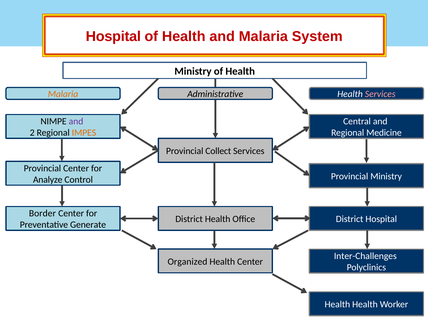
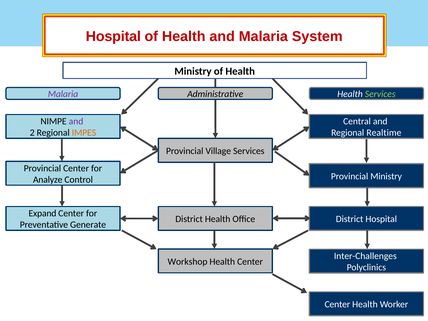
Malaria at (63, 94) colour: orange -> purple
Services at (380, 94) colour: pink -> light green
Medicine: Medicine -> Realtime
Collect: Collect -> Village
Border: Border -> Expand
Organized: Organized -> Workshop
Health at (337, 304): Health -> Center
